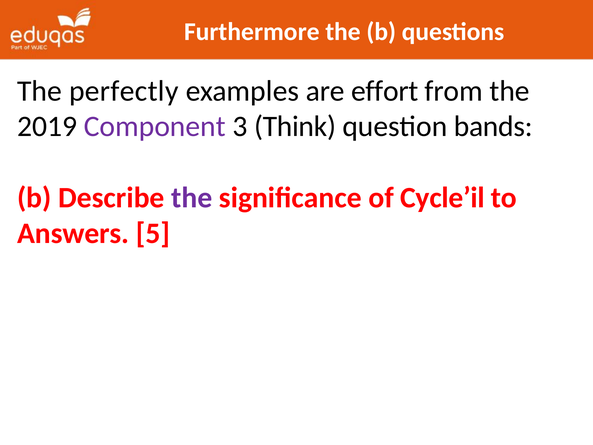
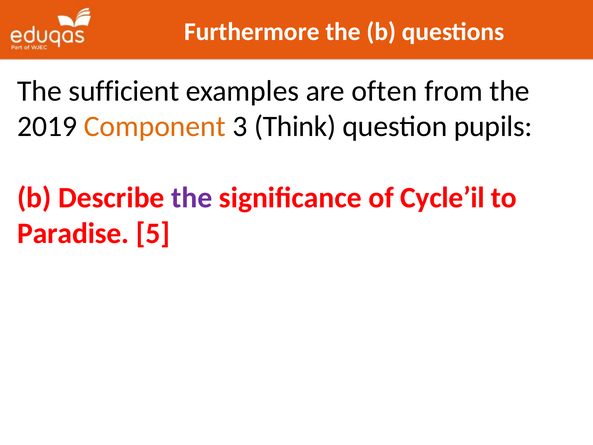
perfectly: perfectly -> sufficient
effort: effort -> often
Component colour: purple -> orange
bands: bands -> pupils
Answers: Answers -> Paradise
